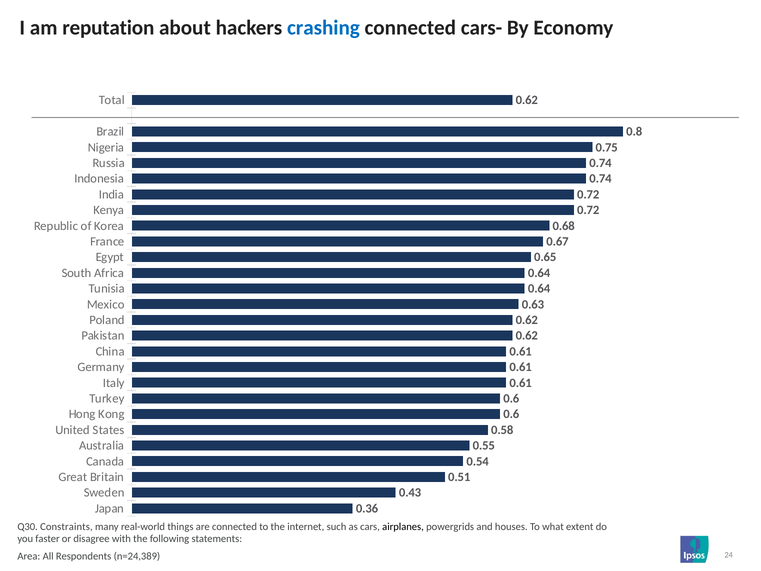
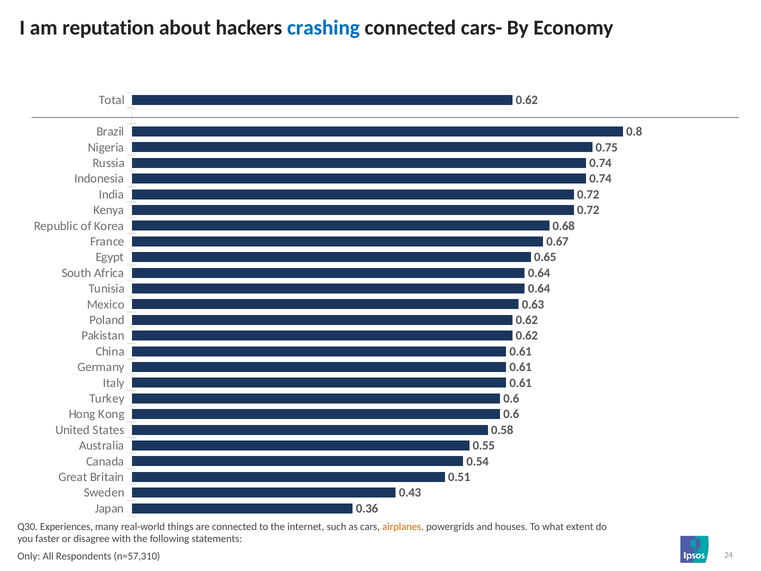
Constraints: Constraints -> Experiences
airplanes colour: black -> orange
Area: Area -> Only
n=24,389: n=24,389 -> n=57,310
